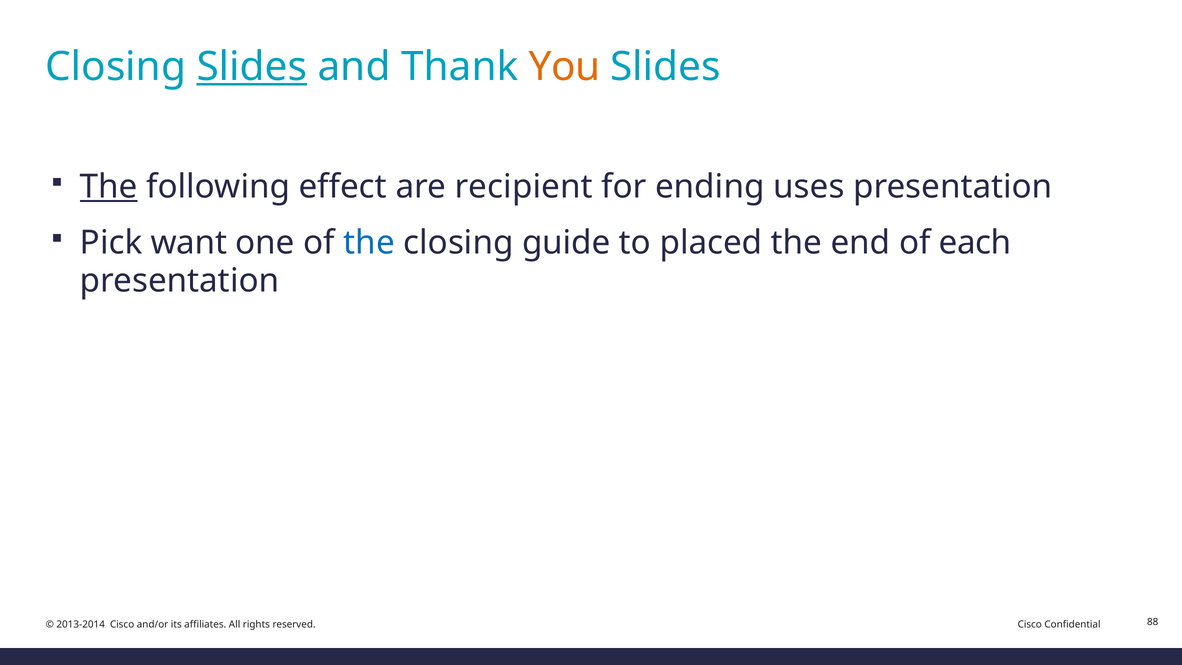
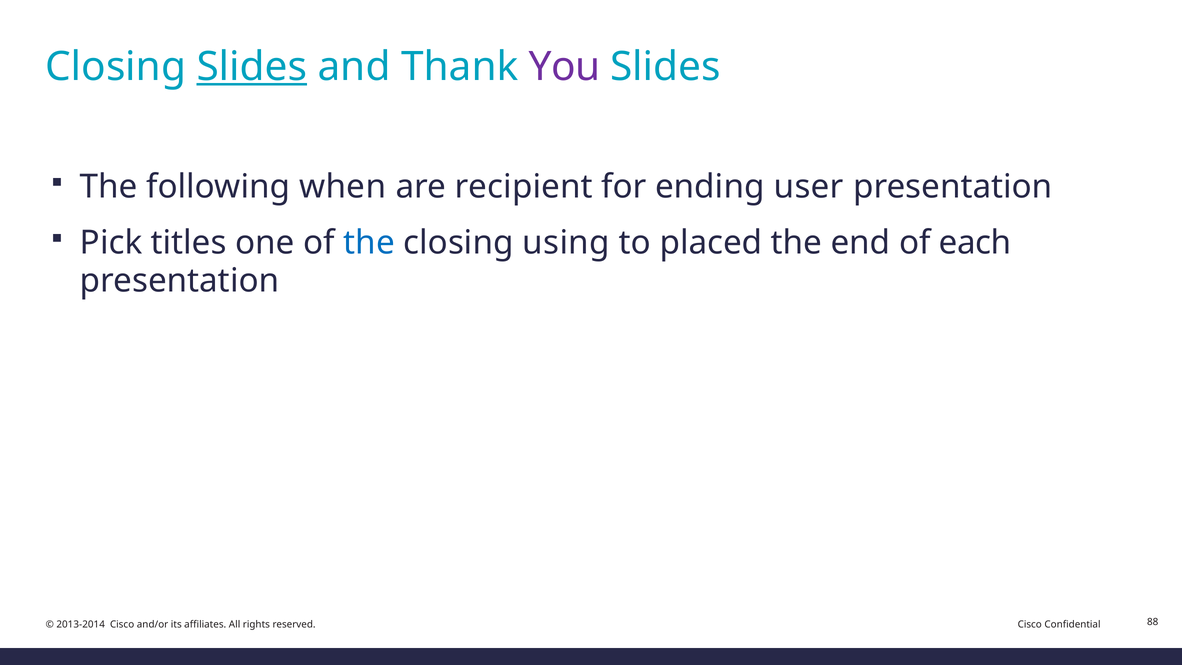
You colour: orange -> purple
The at (109, 187) underline: present -> none
effect: effect -> when
uses: uses -> user
want: want -> titles
guide: guide -> using
